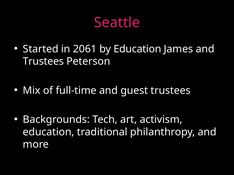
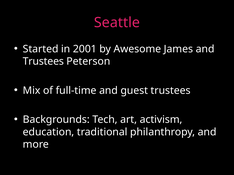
2061: 2061 -> 2001
by Education: Education -> Awesome
